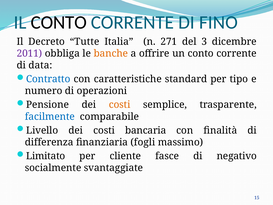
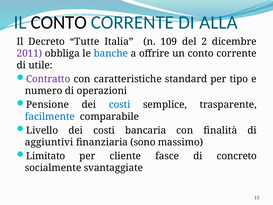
FINO: FINO -> ALLA
271: 271 -> 109
3: 3 -> 2
banche colour: orange -> blue
data: data -> utile
Contratto colour: blue -> purple
costi at (120, 105) colour: orange -> blue
differenza: differenza -> aggiuntivi
fogli: fogli -> sono
negativo: negativo -> concreto
